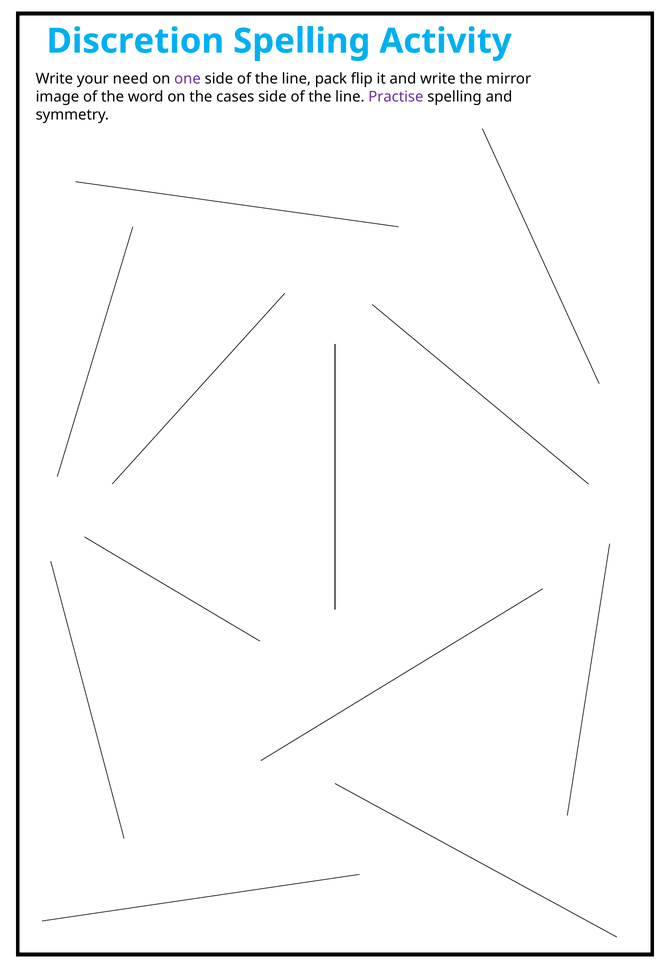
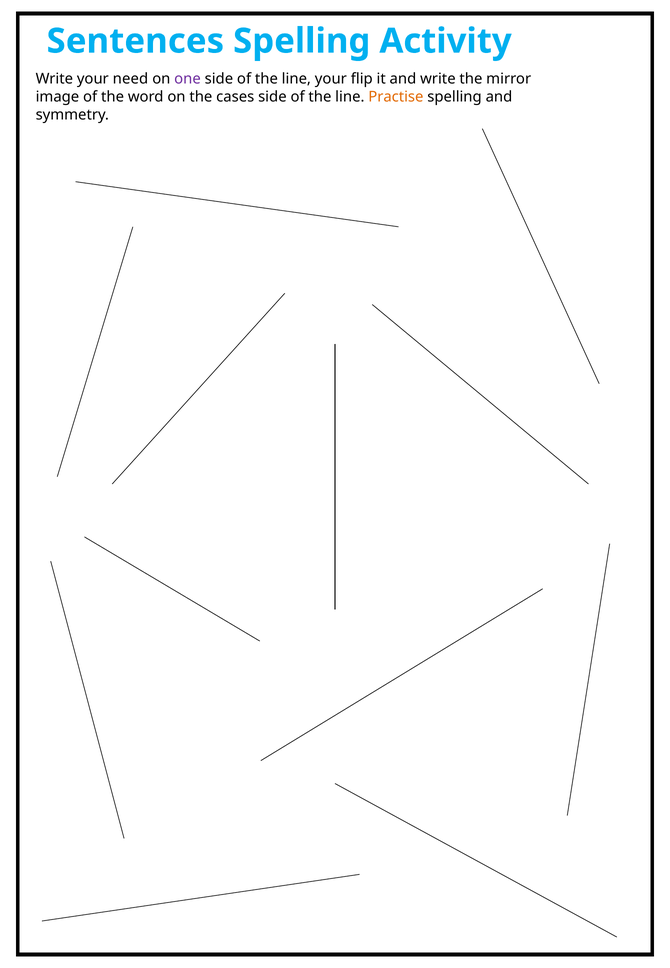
Discretion: Discretion -> Sentences
line pack: pack -> your
Practise colour: purple -> orange
